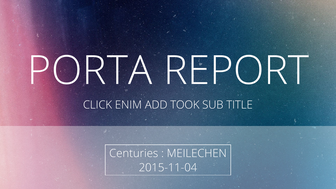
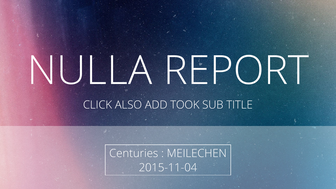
PORTA: PORTA -> NULLA
ENIM: ENIM -> ALSO
